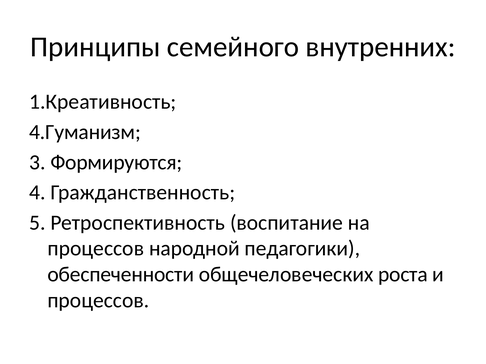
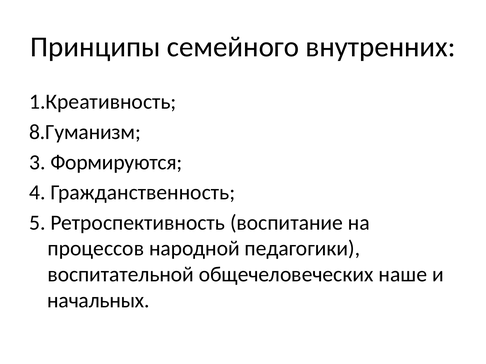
4.Гуманизм: 4.Гуманизм -> 8.Гуманизм
обеспеченности: обеспеченности -> воспитательной
роста: роста -> наше
процессов at (98, 301): процессов -> начальных
